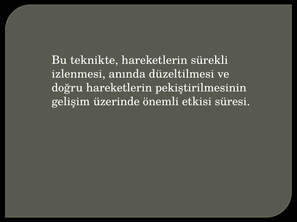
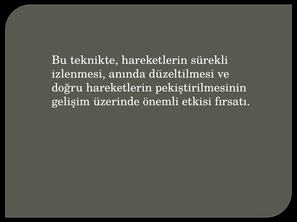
süresi: süresi -> fırsatı
